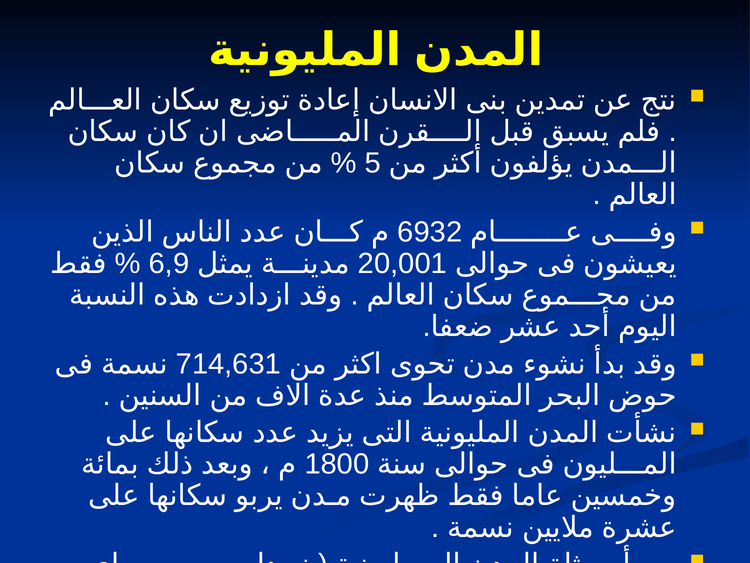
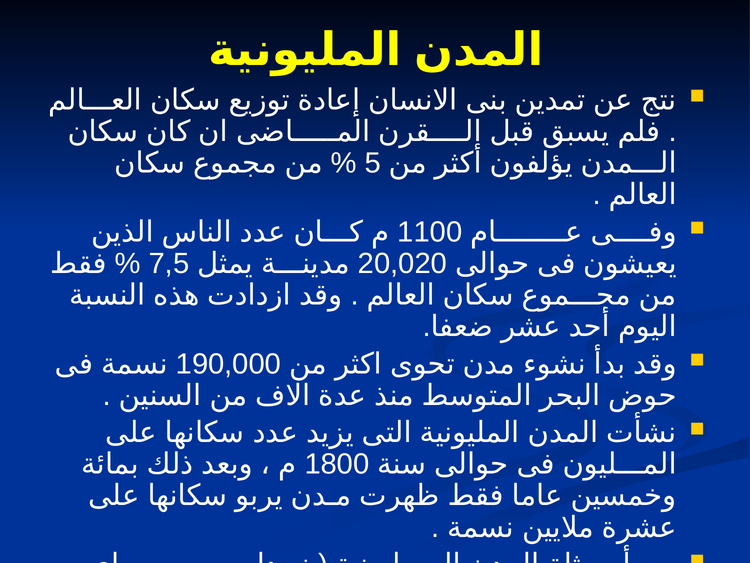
6932: 6932 -> 1100
6,9: 6,9 -> 7,5
20,001: 20,001 -> 20,020
714,631: 714,631 -> 190,000
